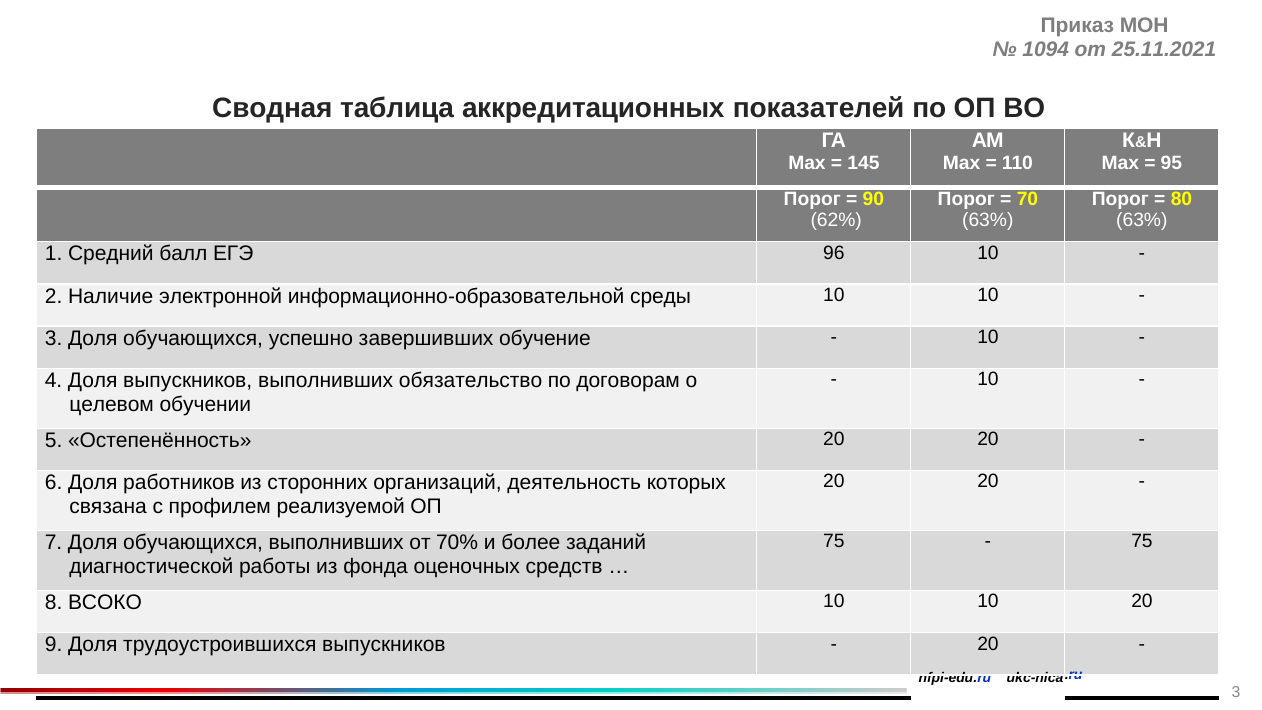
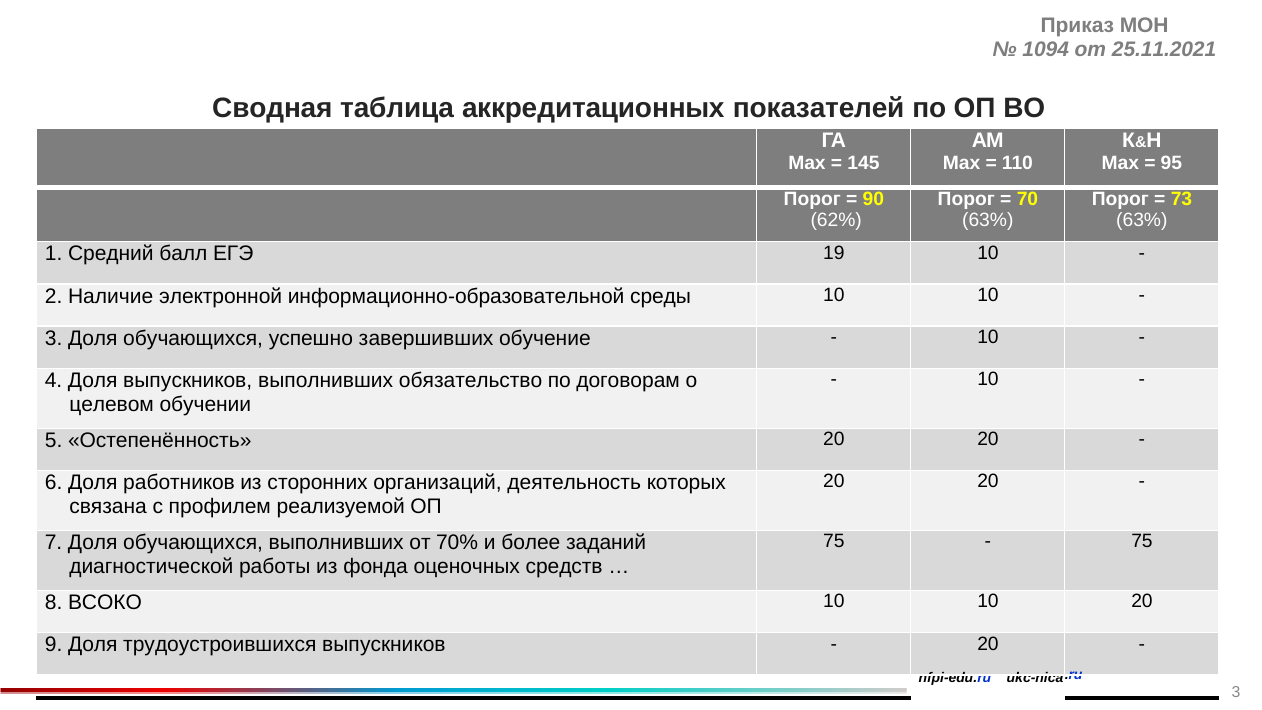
80: 80 -> 73
96: 96 -> 19
